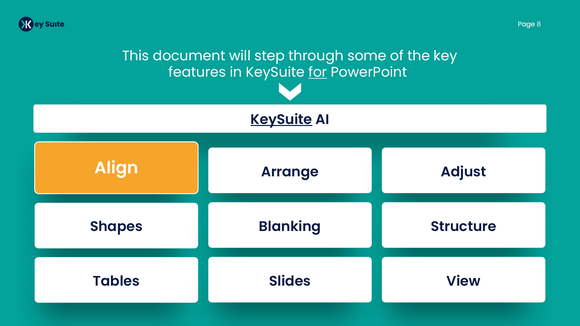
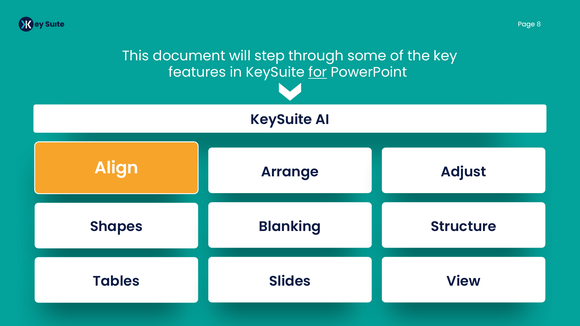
KeySuite at (281, 120) underline: present -> none
